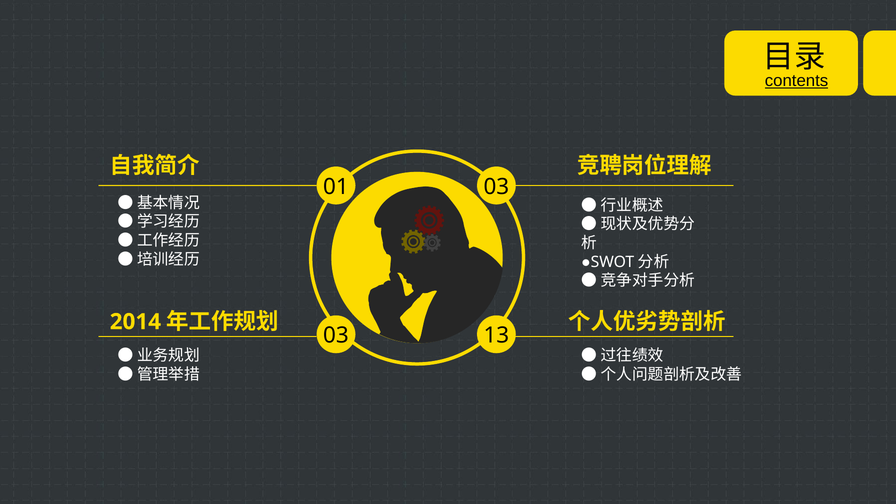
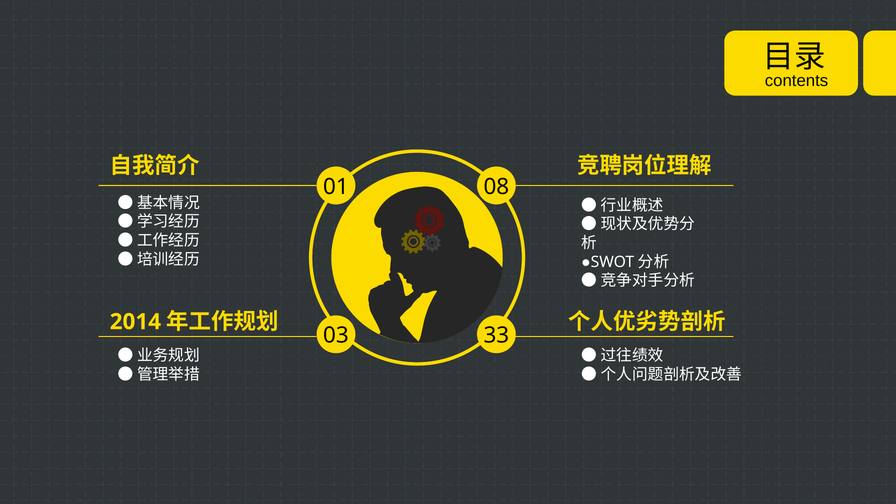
contents underline: present -> none
01 03: 03 -> 08
13: 13 -> 33
